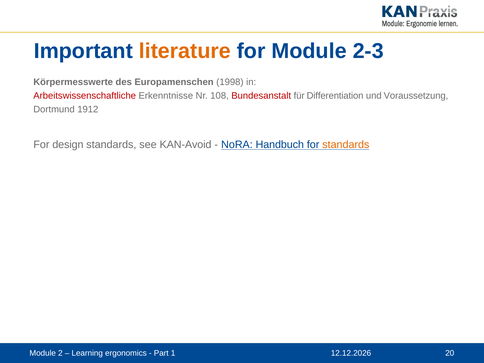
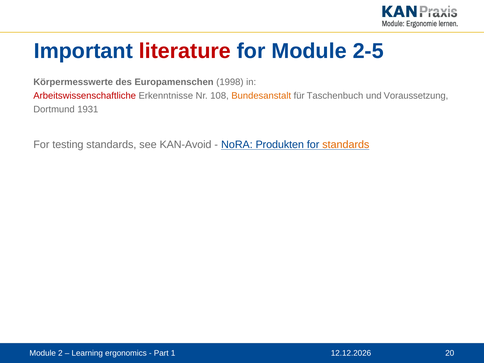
literature colour: orange -> red
2-3: 2-3 -> 2-5
Bundesanstalt colour: red -> orange
Differentiation: Differentiation -> Taschenbuch
1912: 1912 -> 1931
design: design -> testing
Handbuch: Handbuch -> Produkten
